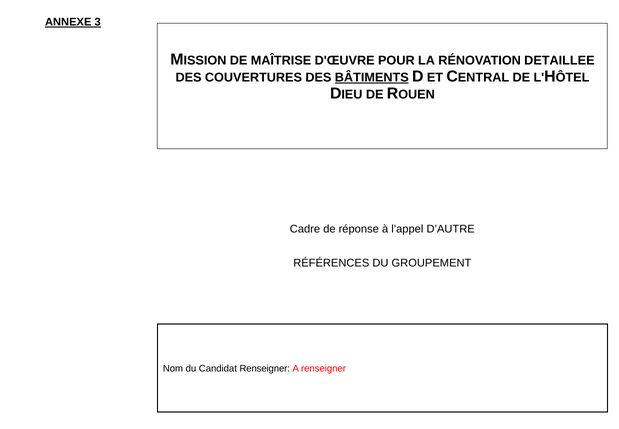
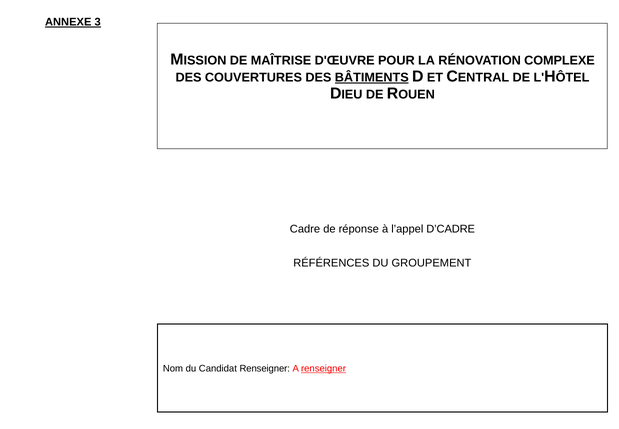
DETAILLEE: DETAILLEE -> COMPLEXE
D’AUTRE: D’AUTRE -> D’CADRE
renseigner at (323, 368) underline: none -> present
